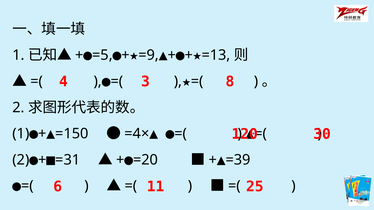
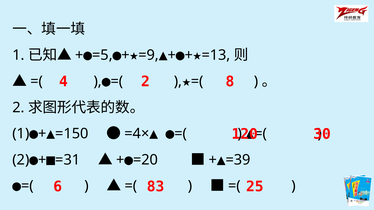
4 3: 3 -> 2
11: 11 -> 83
